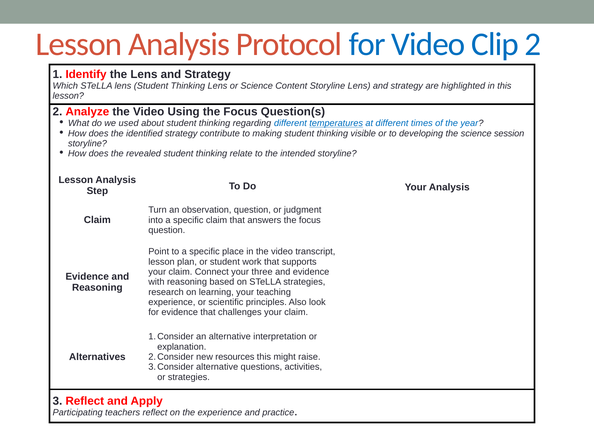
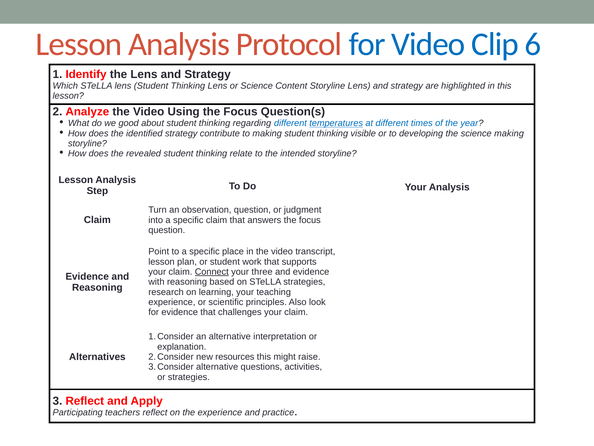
Clip 2: 2 -> 6
used: used -> good
science session: session -> making
Connect underline: none -> present
